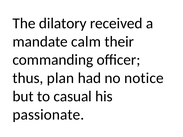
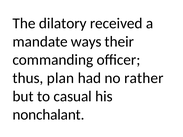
calm: calm -> ways
notice: notice -> rather
passionate: passionate -> nonchalant
